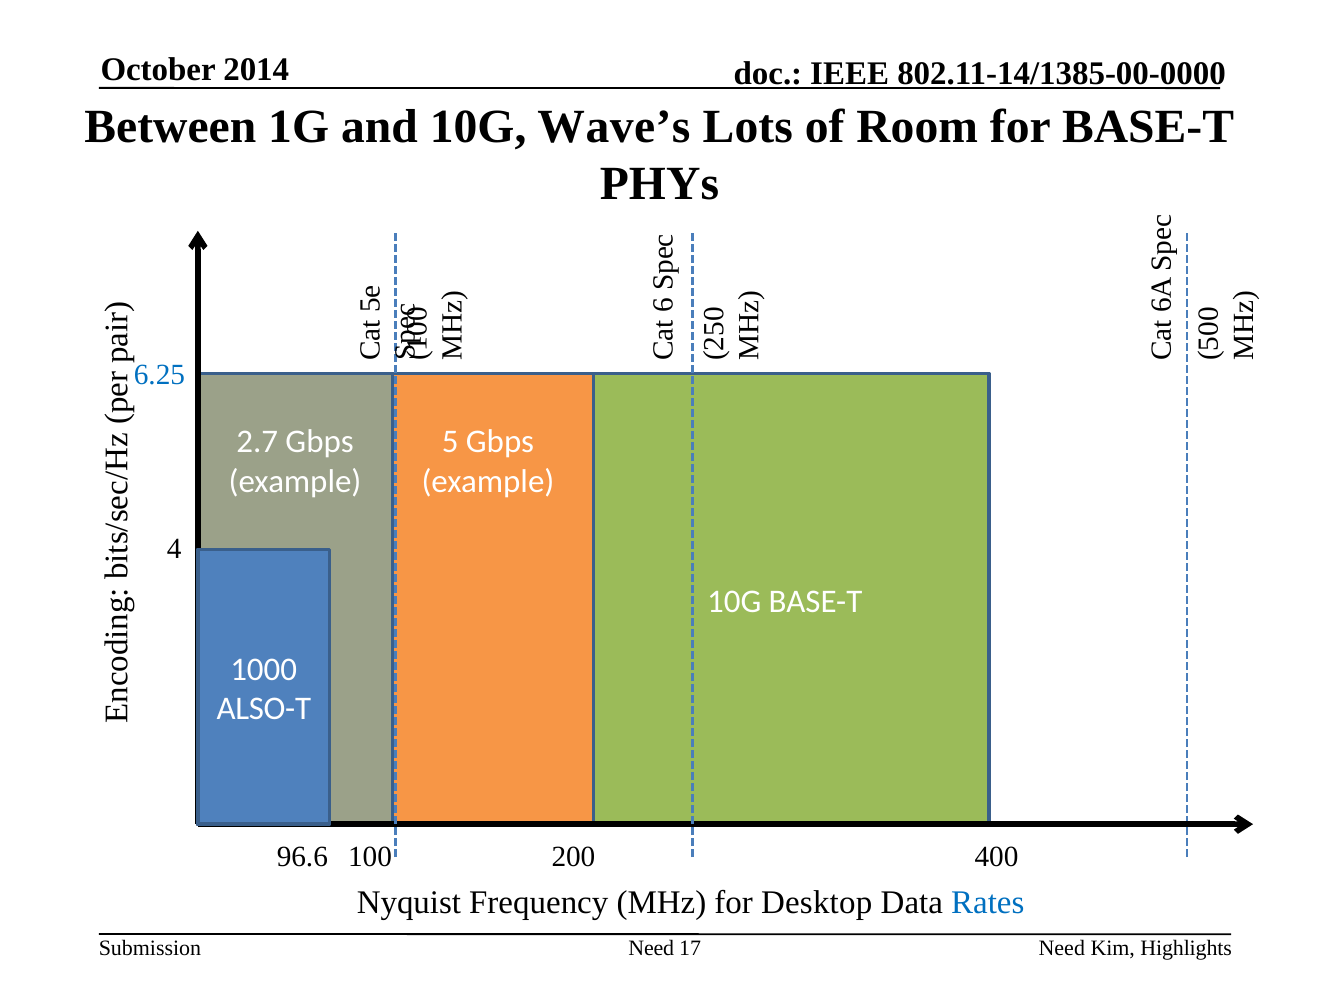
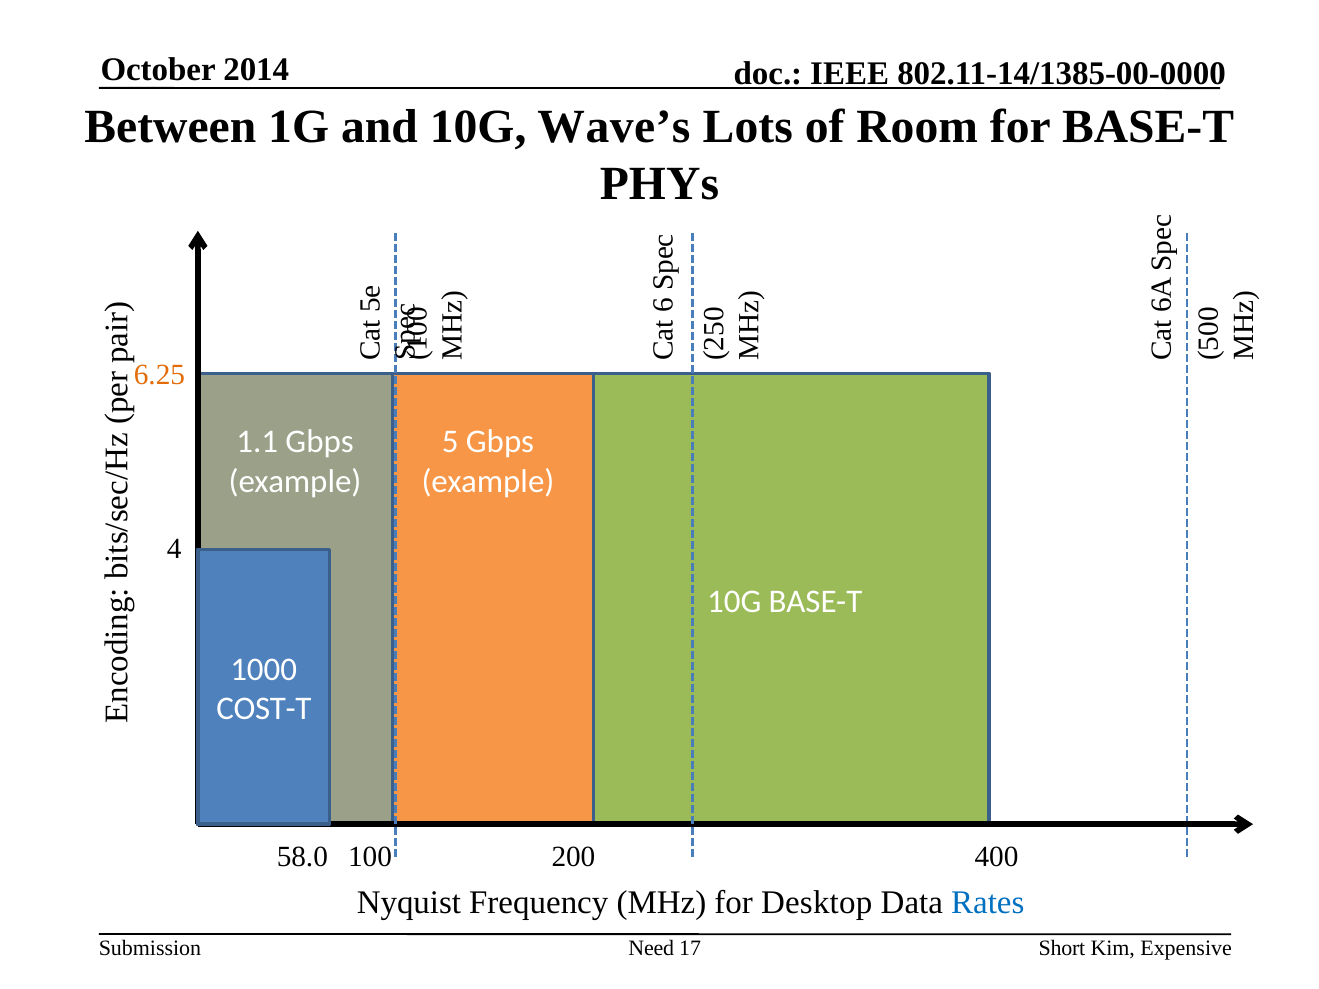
6.25 colour: blue -> orange
2.7: 2.7 -> 1.1
ALSO-T: ALSO-T -> COST-T
96.6: 96.6 -> 58.0
Need at (1062, 949): Need -> Short
Highlights: Highlights -> Expensive
